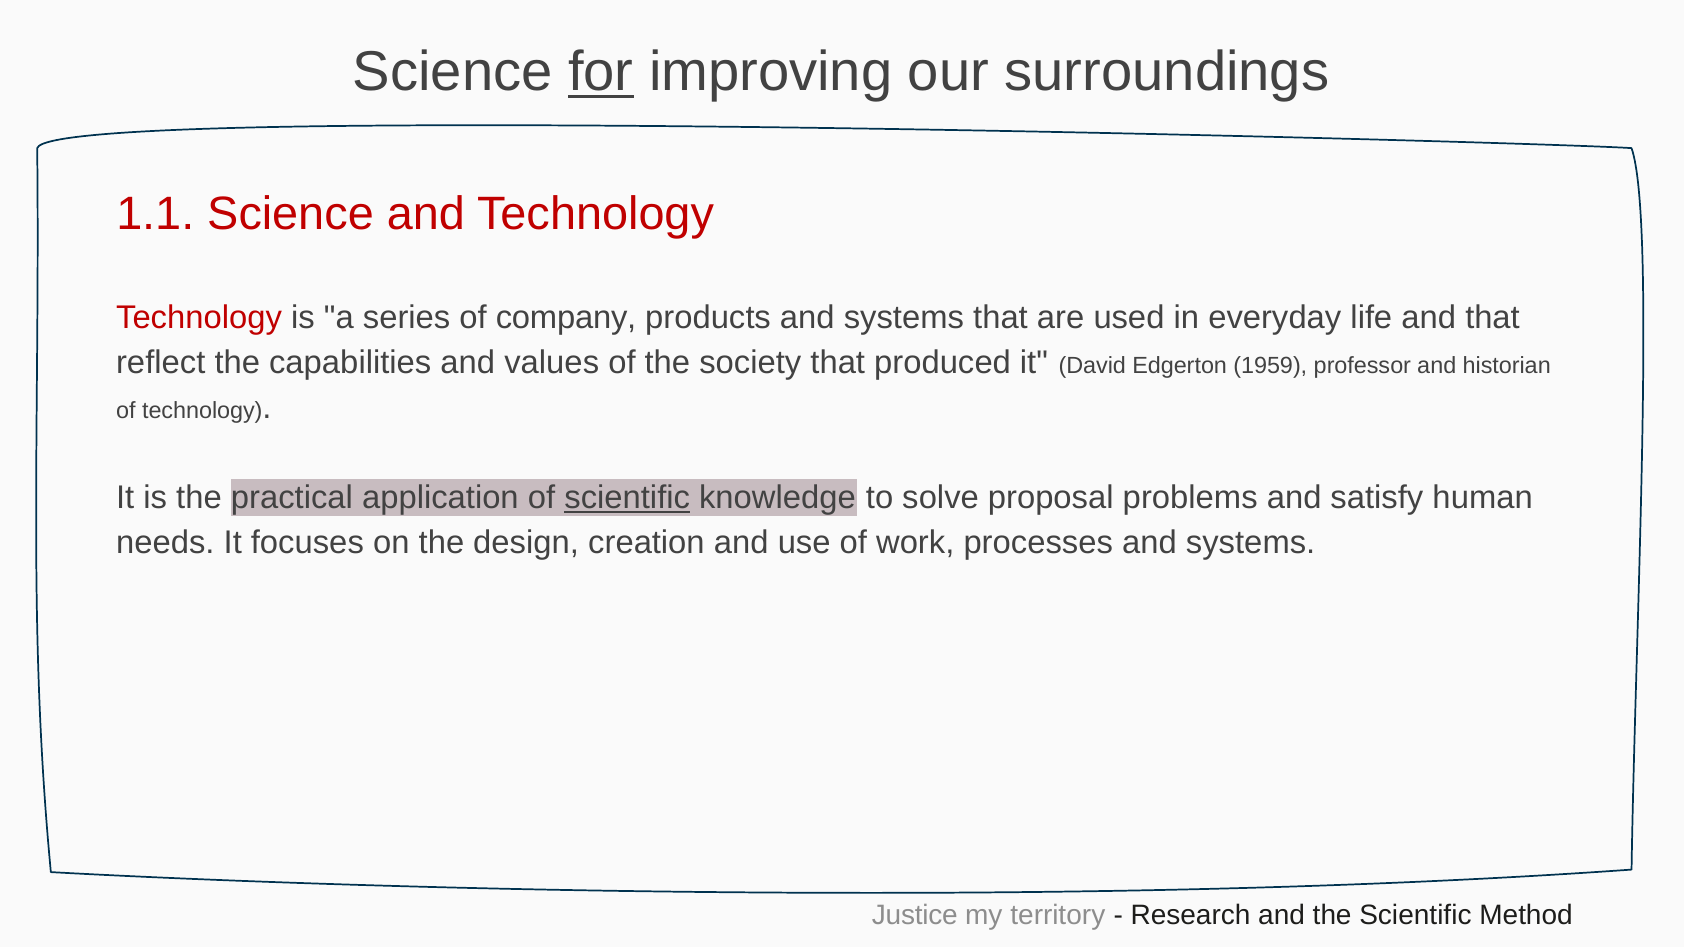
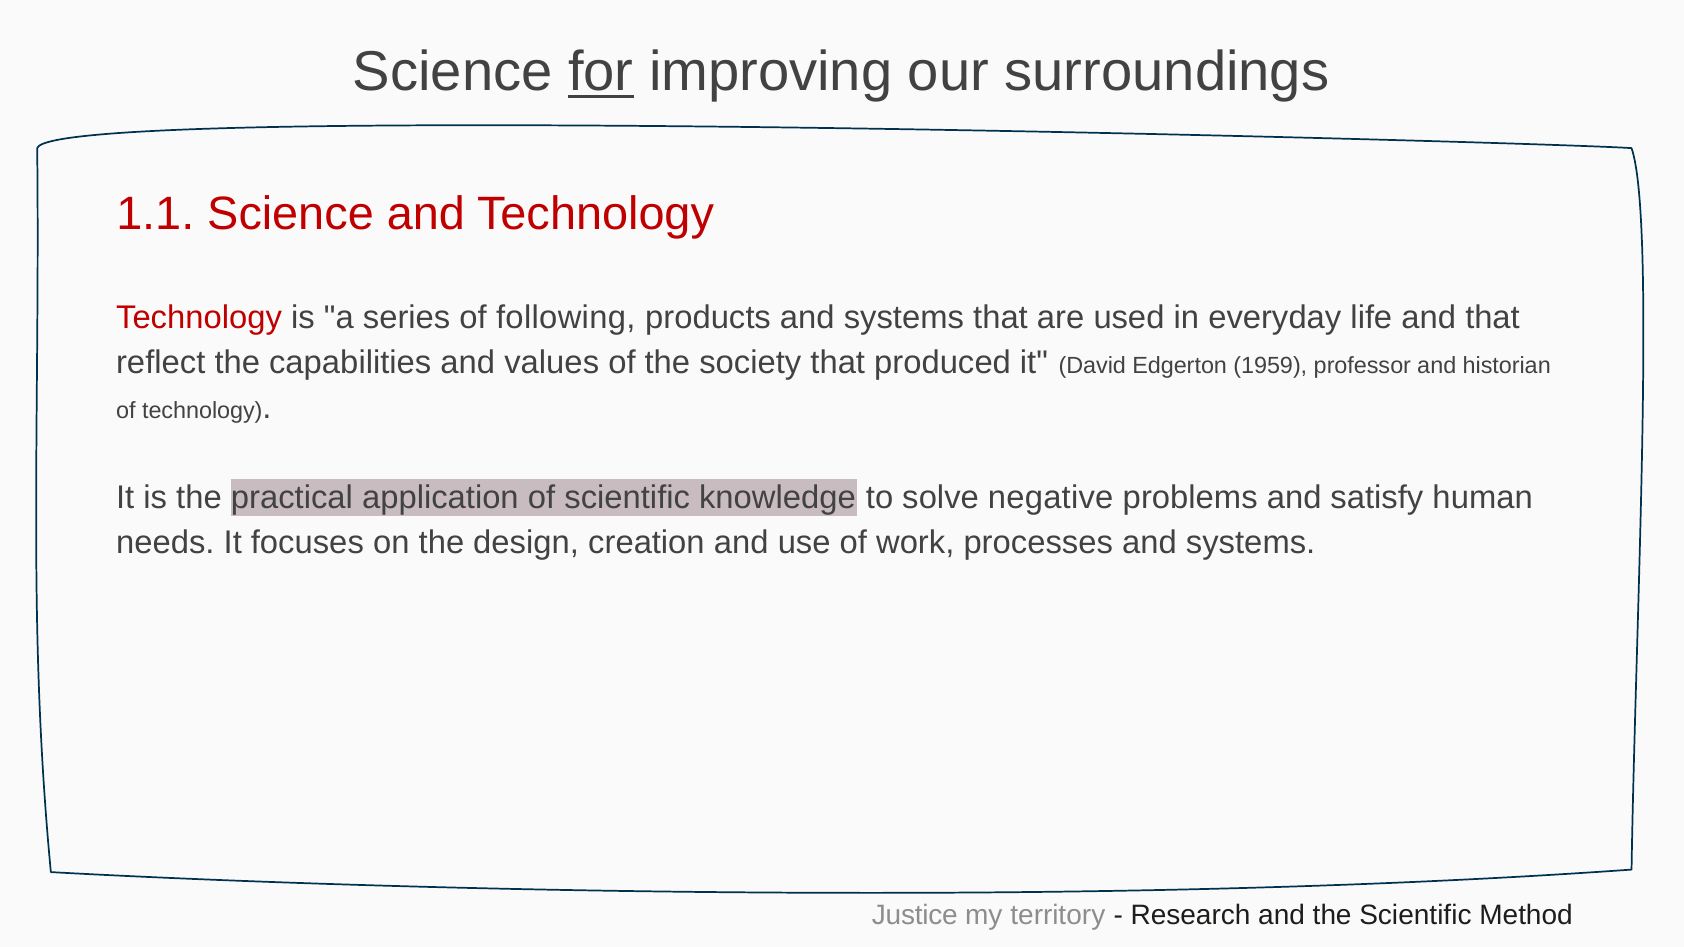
company: company -> following
scientific at (627, 498) underline: present -> none
proposal: proposal -> negative
